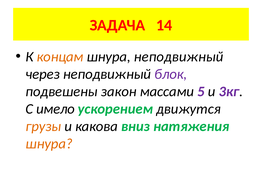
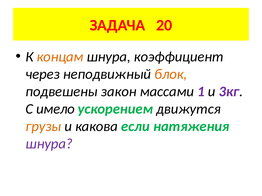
14: 14 -> 20
шнура неподвижный: неподвижный -> коэффициент
блок colour: purple -> orange
5: 5 -> 1
вниз: вниз -> если
шнура at (49, 144) colour: orange -> purple
